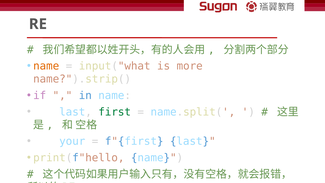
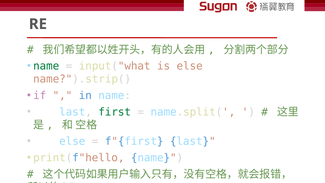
name at (46, 66) colour: orange -> green
is more: more -> else
your at (72, 141): your -> else
